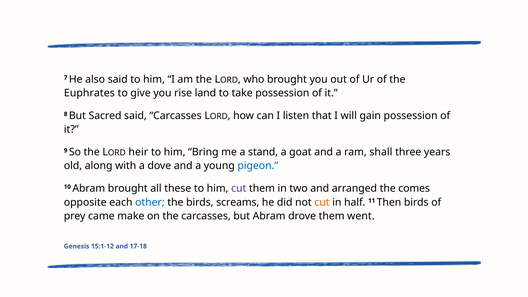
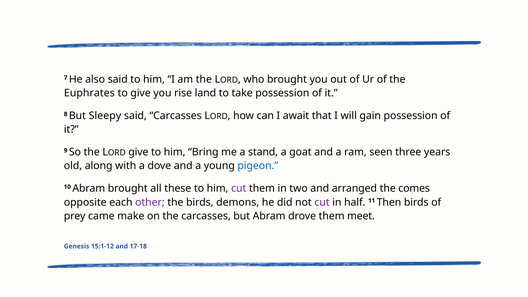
Sacred: Sacred -> Sleepy
listen: listen -> await
heir at (138, 152): heir -> give
shall: shall -> seen
other colour: blue -> purple
screams: screams -> demons
cut at (322, 202) colour: orange -> purple
went: went -> meet
